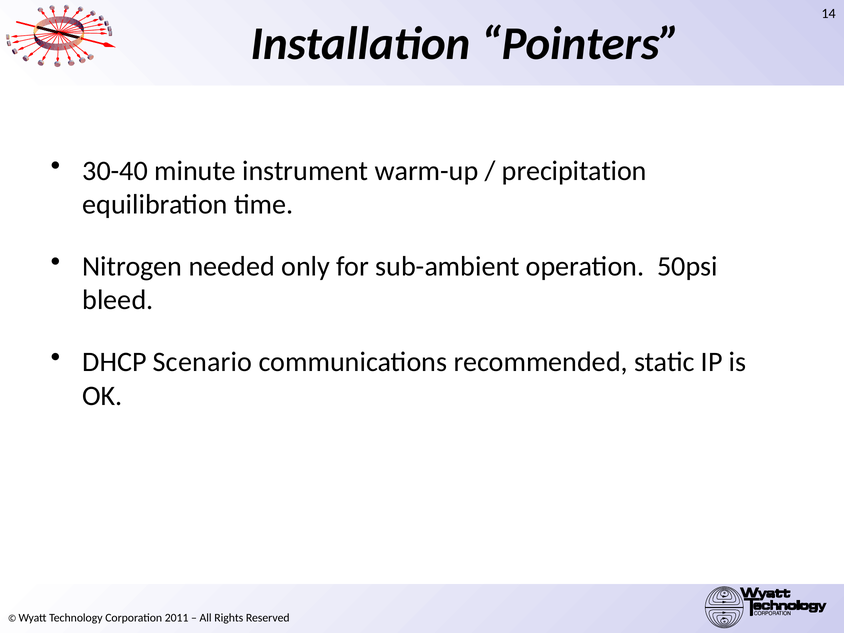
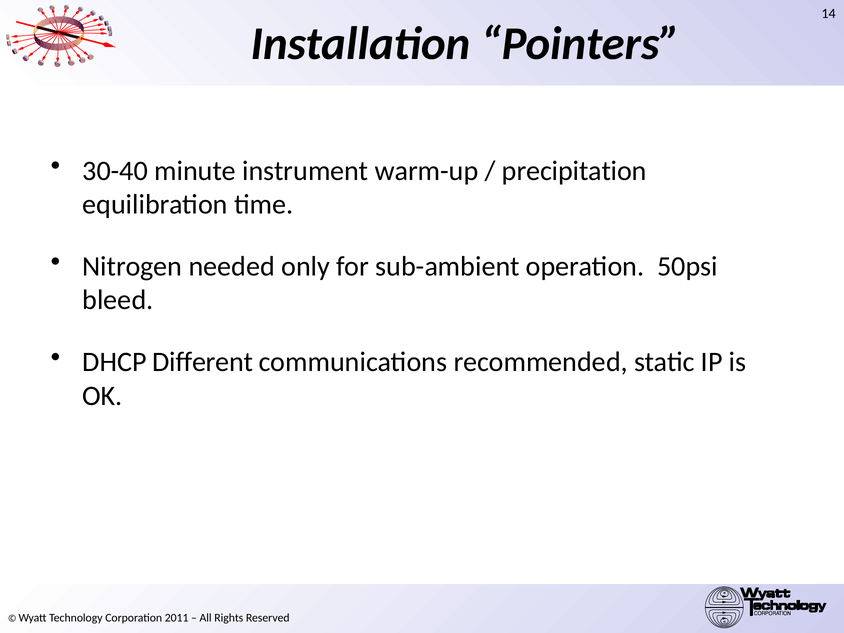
Scenario: Scenario -> Different
